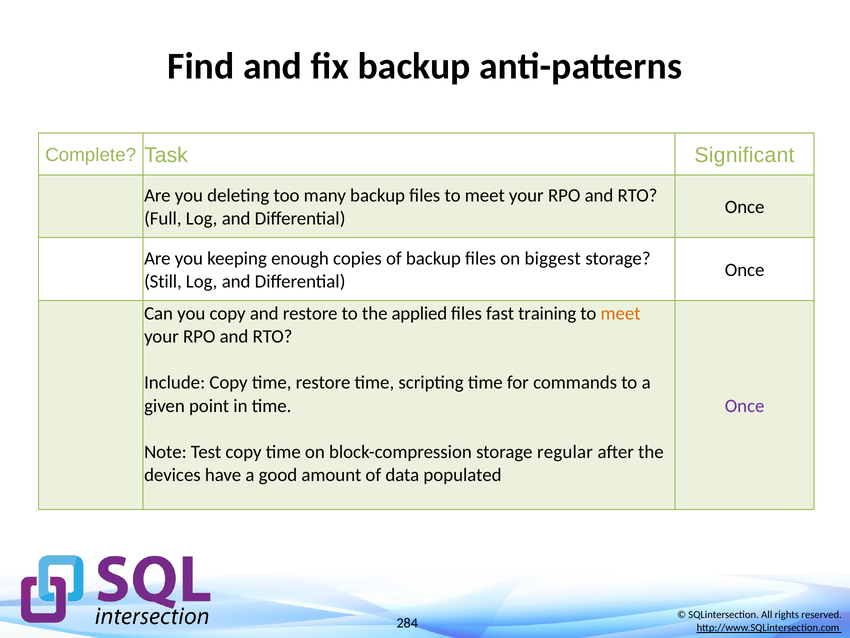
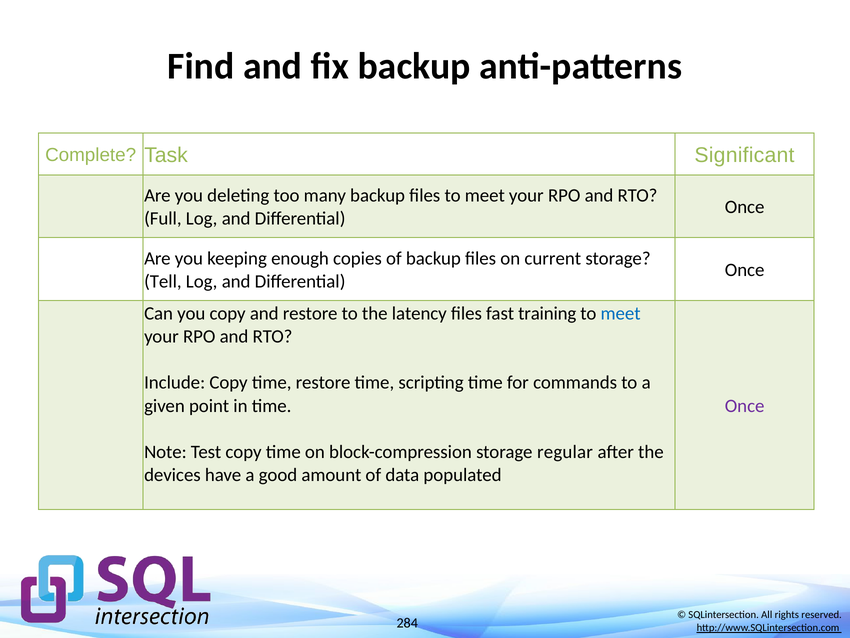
biggest: biggest -> current
Still: Still -> Tell
applied: applied -> latency
meet at (621, 313) colour: orange -> blue
